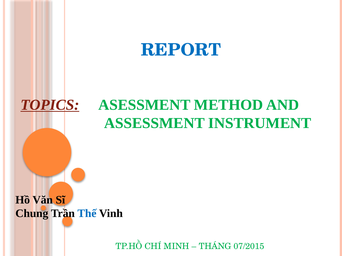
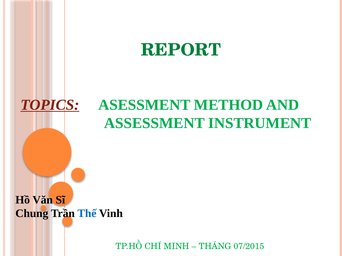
REPORT colour: blue -> green
